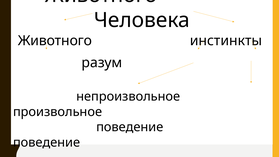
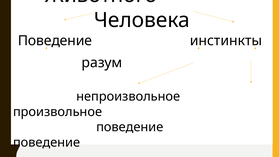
Животного at (55, 41): Животного -> Поведение
